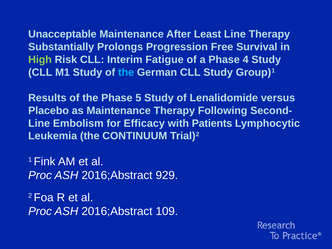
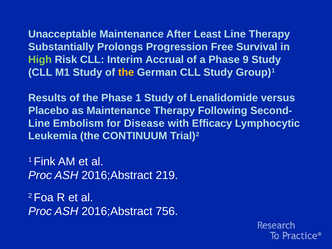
Fatigue: Fatigue -> Accrual
4: 4 -> 9
the at (126, 72) colour: light blue -> yellow
Phase 5: 5 -> 1
Efficacy: Efficacy -> Disease
Patients: Patients -> Efficacy
929: 929 -> 219
109: 109 -> 756
